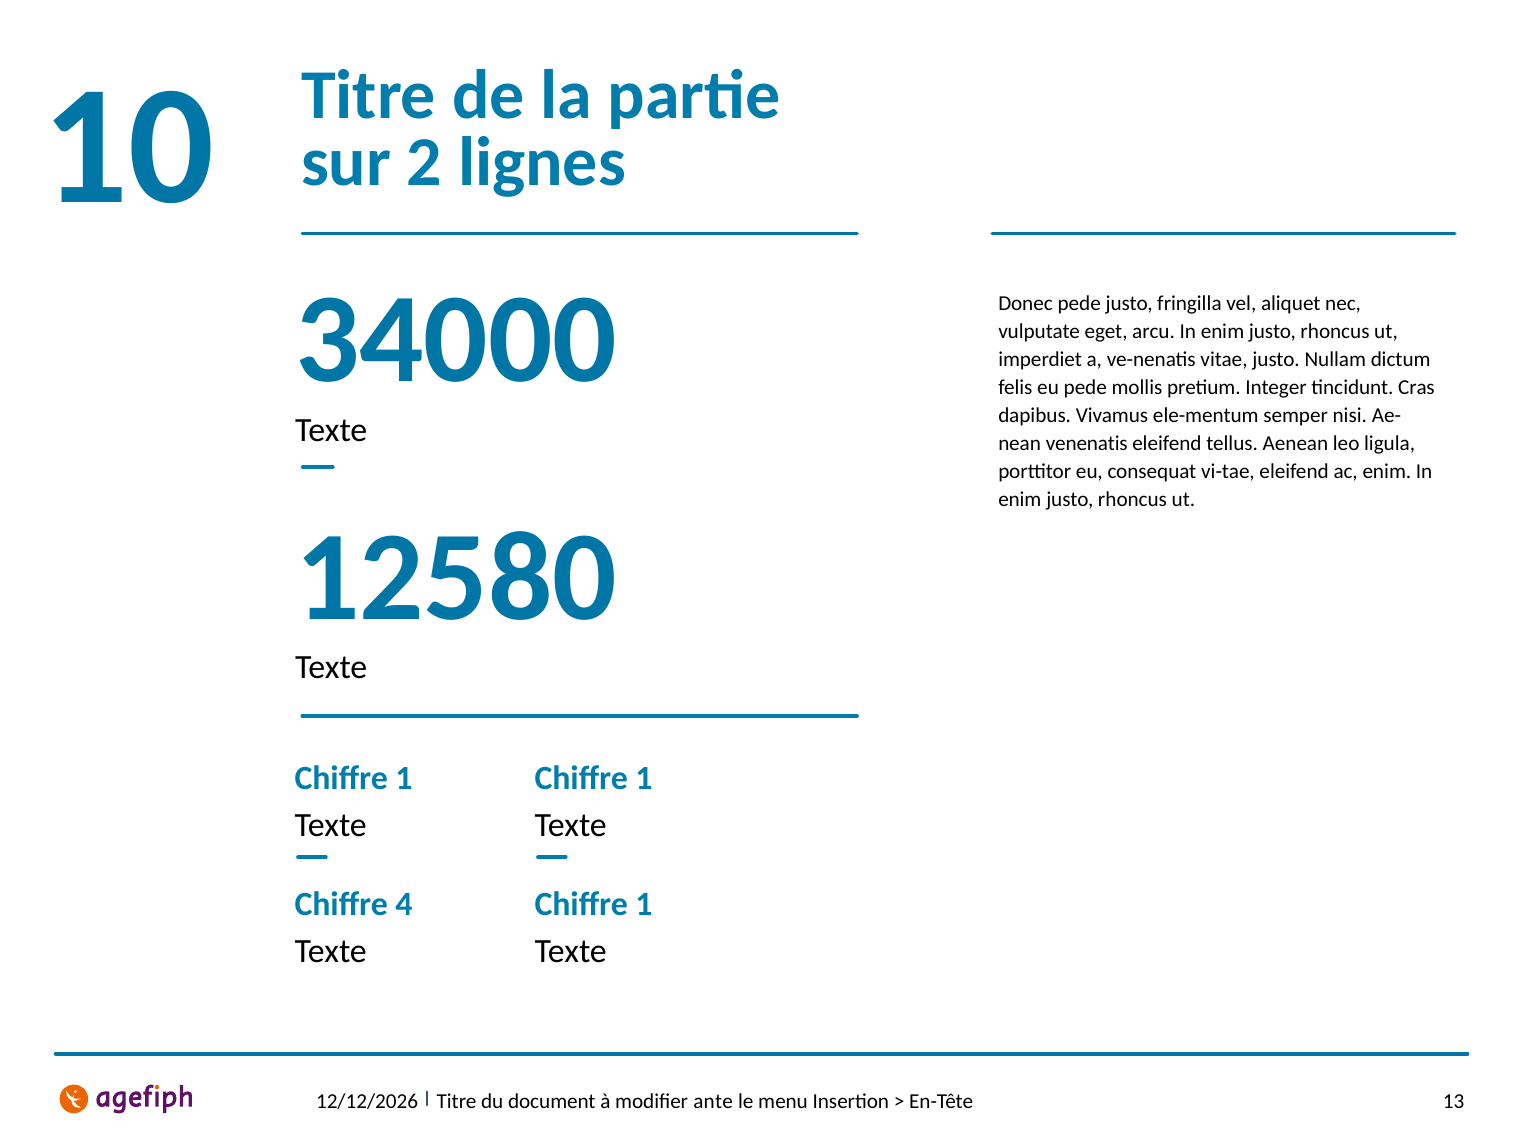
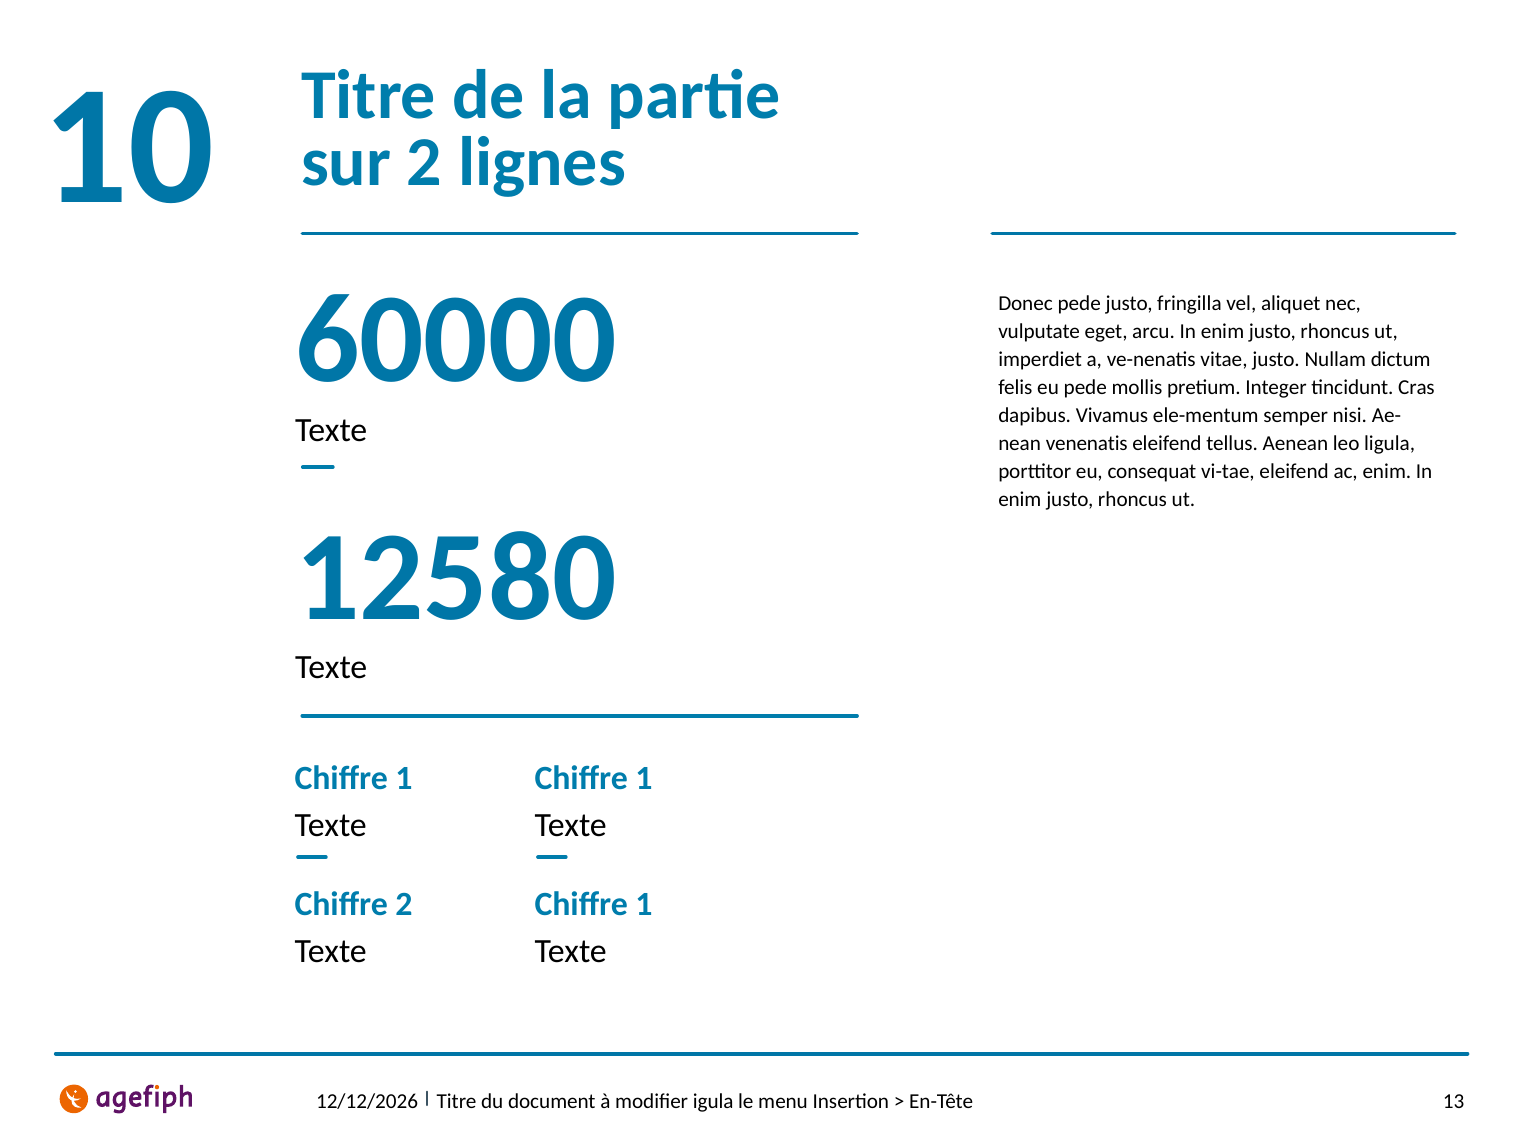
34000: 34000 -> 60000
Chiffre 4: 4 -> 2
ante: ante -> igula
